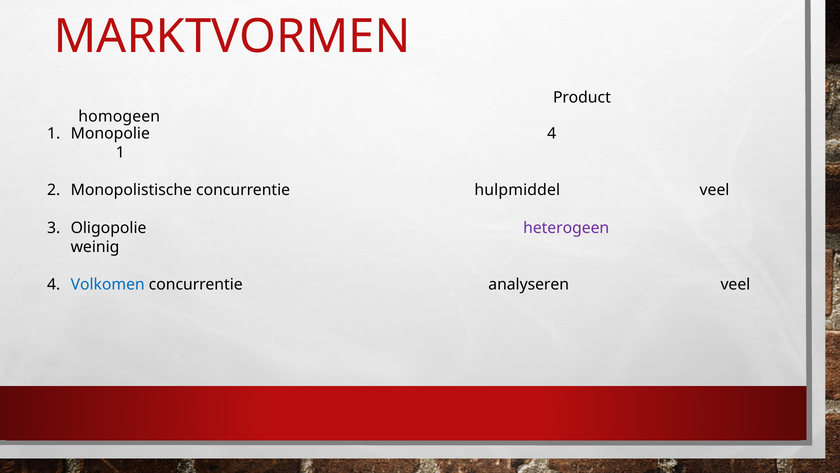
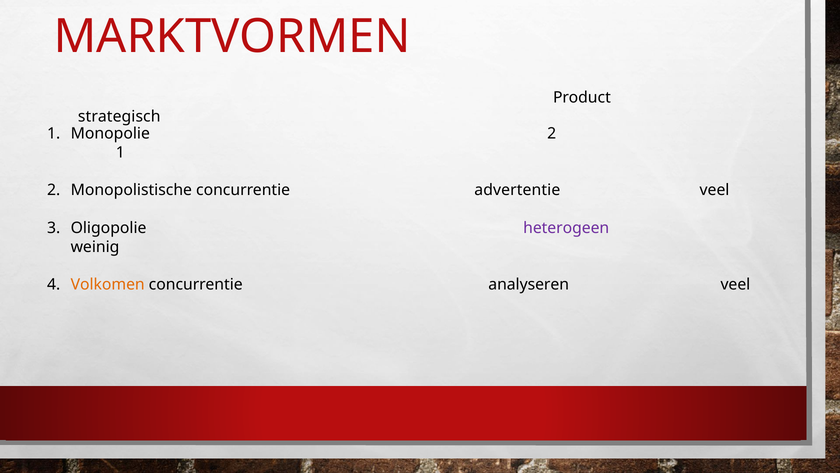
homogeen: homogeen -> strategisch
Monopolie 4: 4 -> 2
hulpmiddel: hulpmiddel -> advertentie
Volkomen colour: blue -> orange
